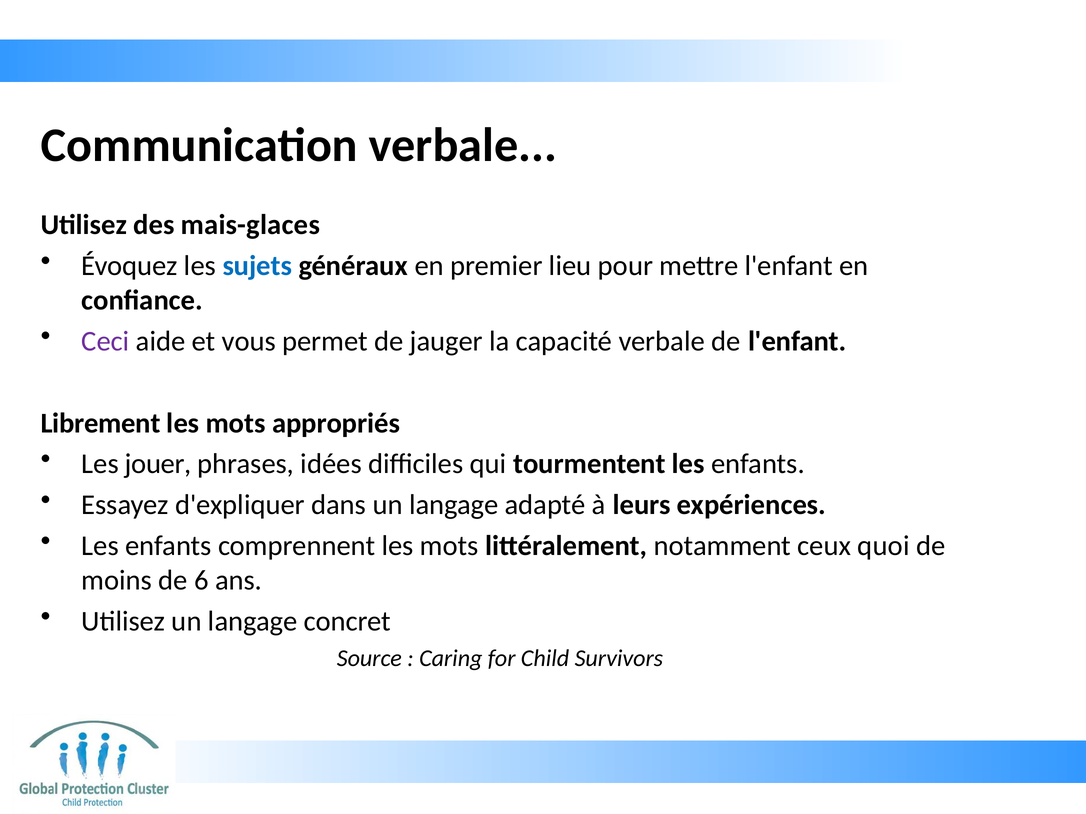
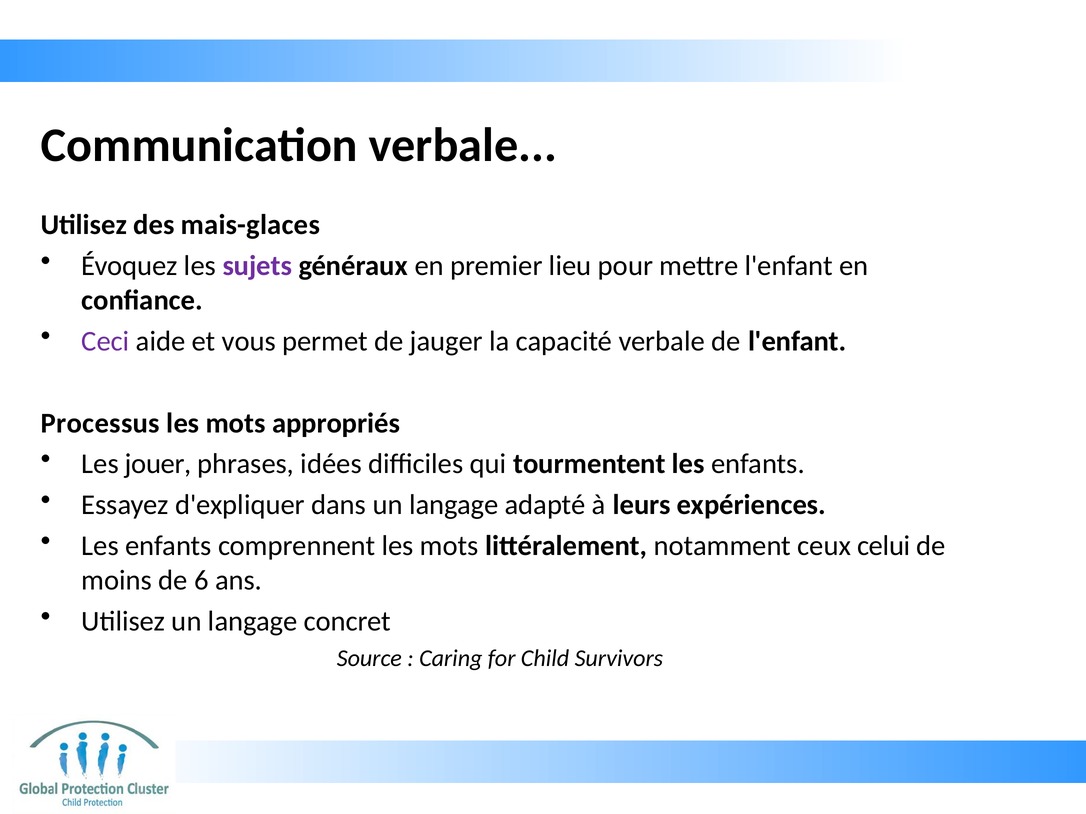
sujets colour: blue -> purple
Librement: Librement -> Processus
quoi: quoi -> celui
